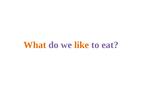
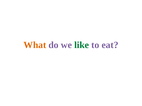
like colour: orange -> green
